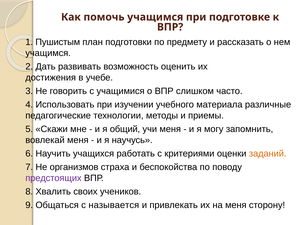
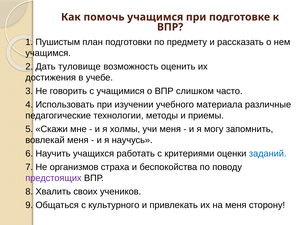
развивать: развивать -> туловище
общий: общий -> холмы
заданий colour: orange -> blue
называется: называется -> культурного
